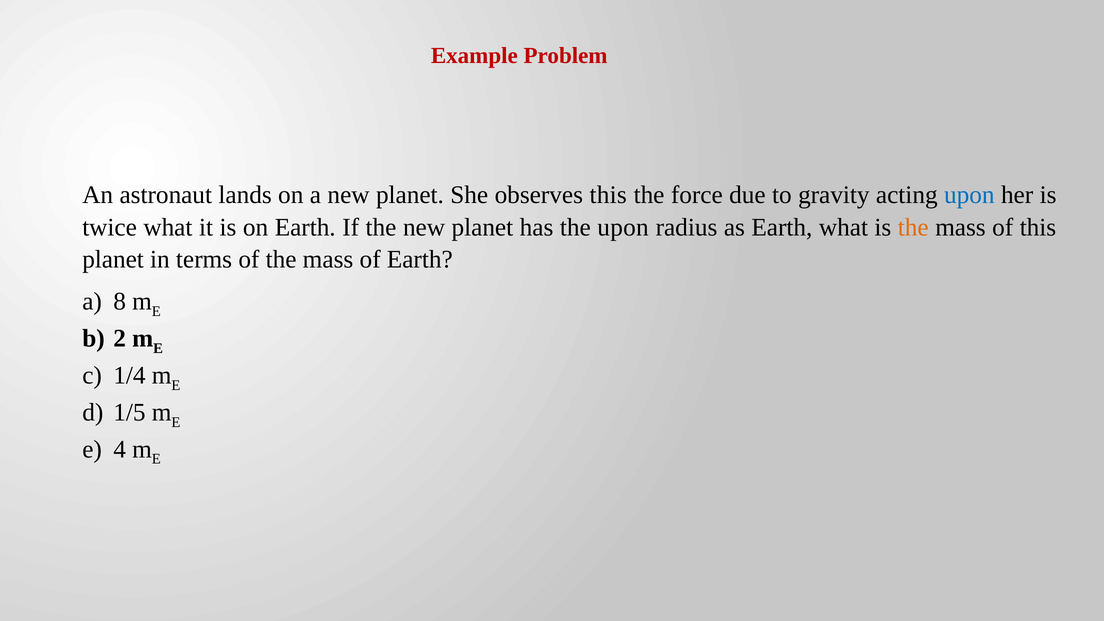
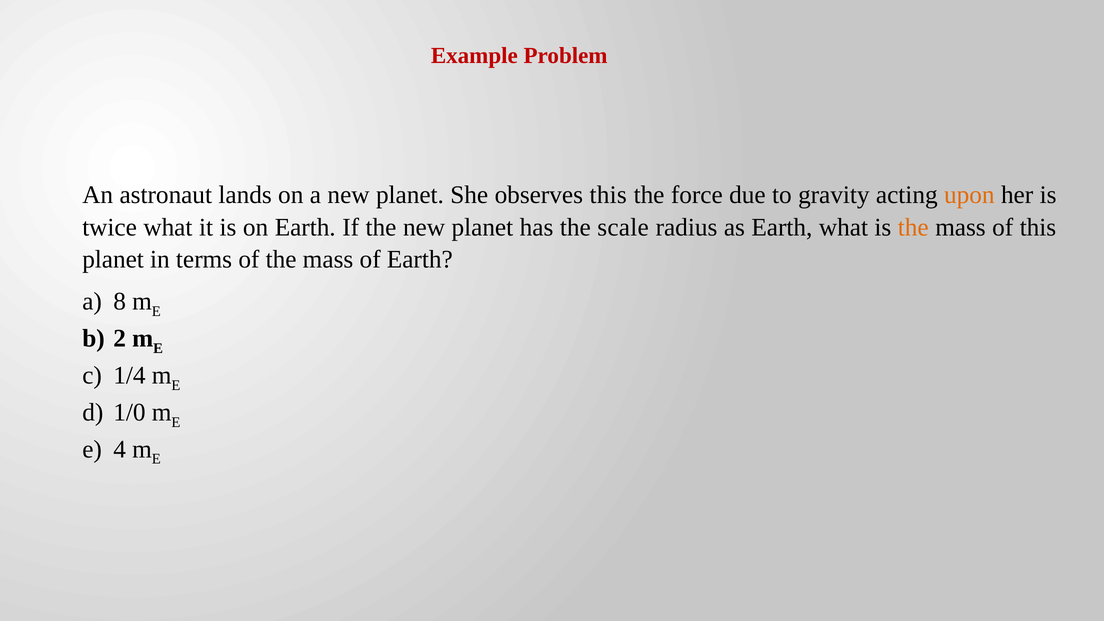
upon at (969, 195) colour: blue -> orange
the upon: upon -> scale
1/5: 1/5 -> 1/0
